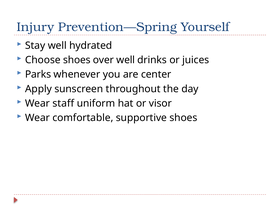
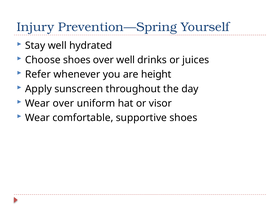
Parks: Parks -> Refer
center: center -> height
Wear staff: staff -> over
